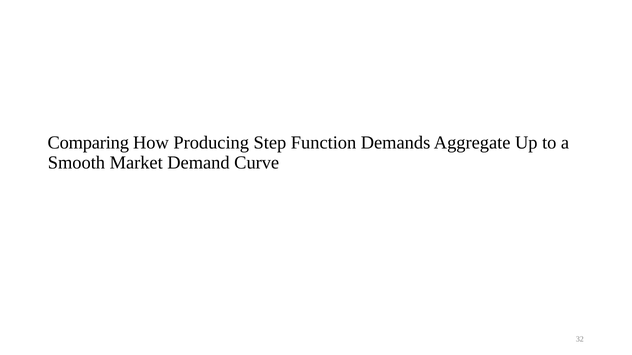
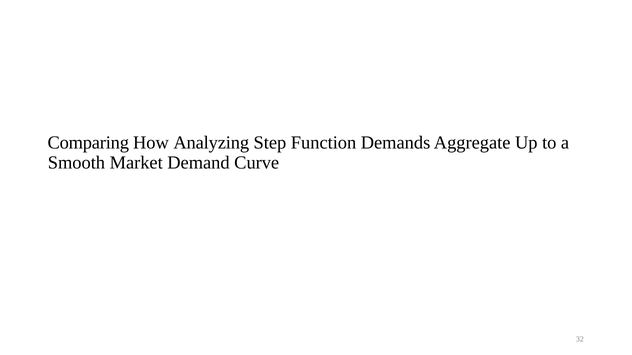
Producing: Producing -> Analyzing
